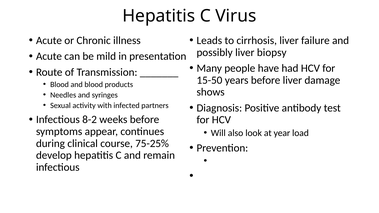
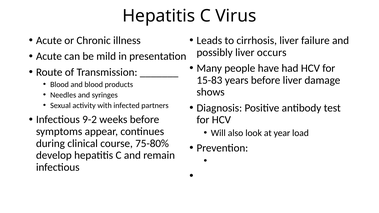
biopsy: biopsy -> occurs
15-50: 15-50 -> 15-83
8-2: 8-2 -> 9-2
75-25%: 75-25% -> 75-80%
